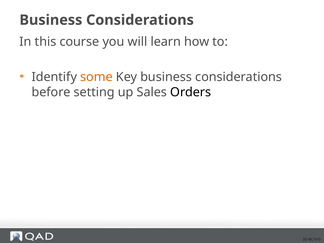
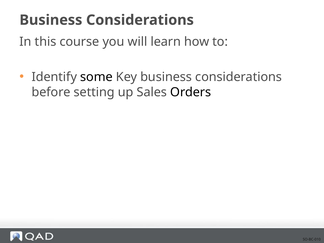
some colour: orange -> black
